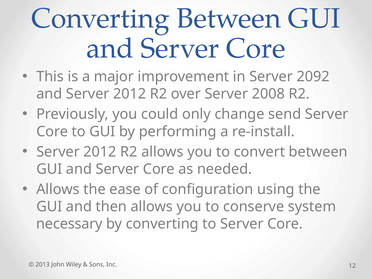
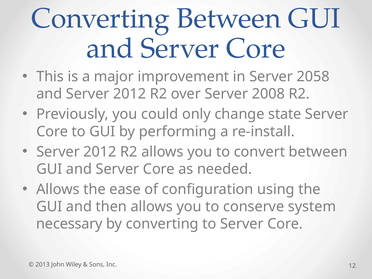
2092: 2092 -> 2058
send: send -> state
